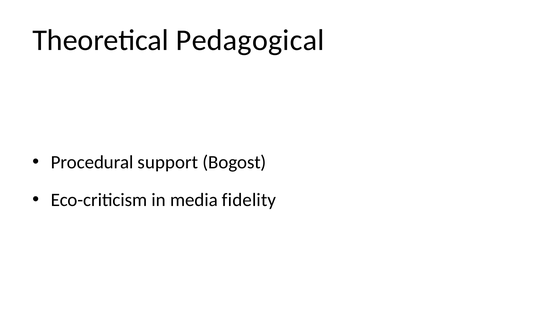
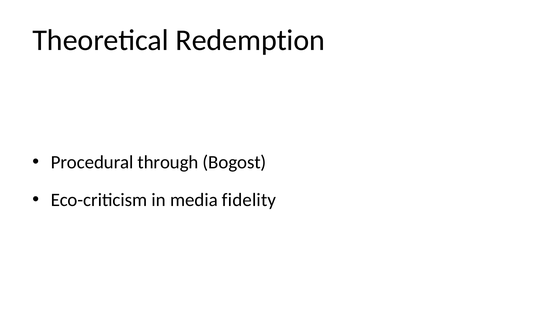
Pedagogical: Pedagogical -> Redemption
support: support -> through
